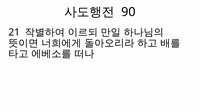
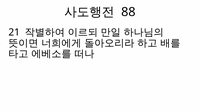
90: 90 -> 88
